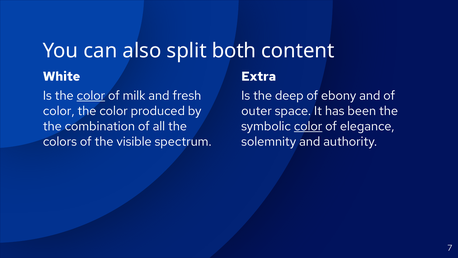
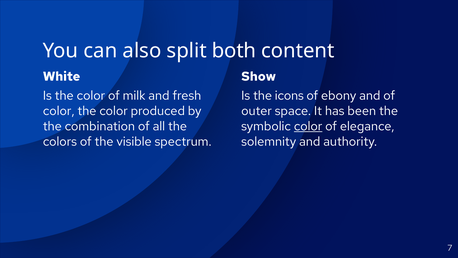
Extra: Extra -> Show
color at (91, 95) underline: present -> none
deep: deep -> icons
